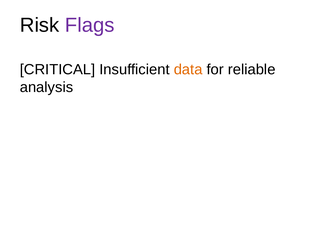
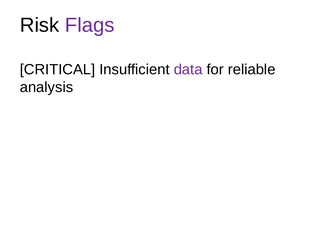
data colour: orange -> purple
